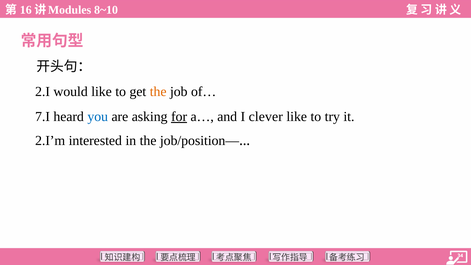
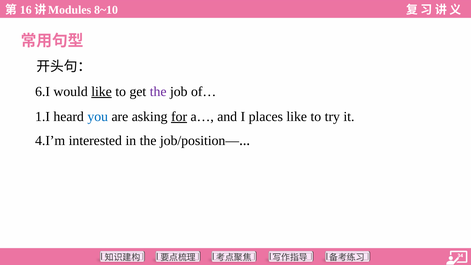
2.I: 2.I -> 6.I
like at (102, 92) underline: none -> present
the at (158, 92) colour: orange -> purple
7.I: 7.I -> 1.I
clever: clever -> places
2.I’m: 2.I’m -> 4.I’m
